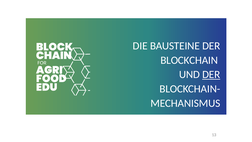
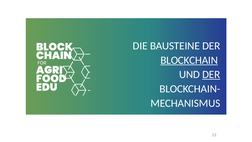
BLOCKCHAIN underline: none -> present
